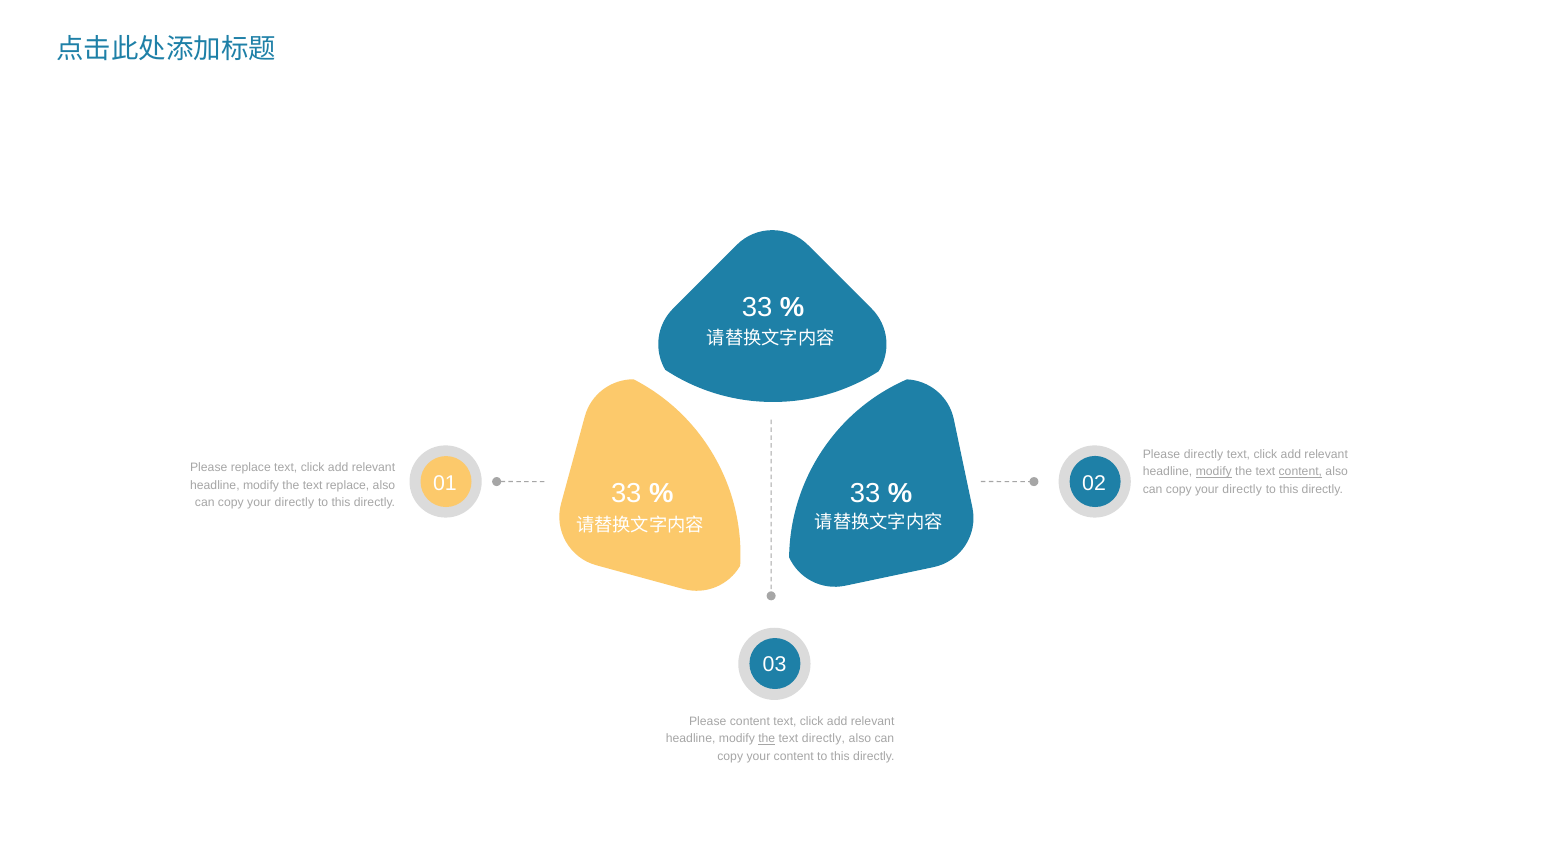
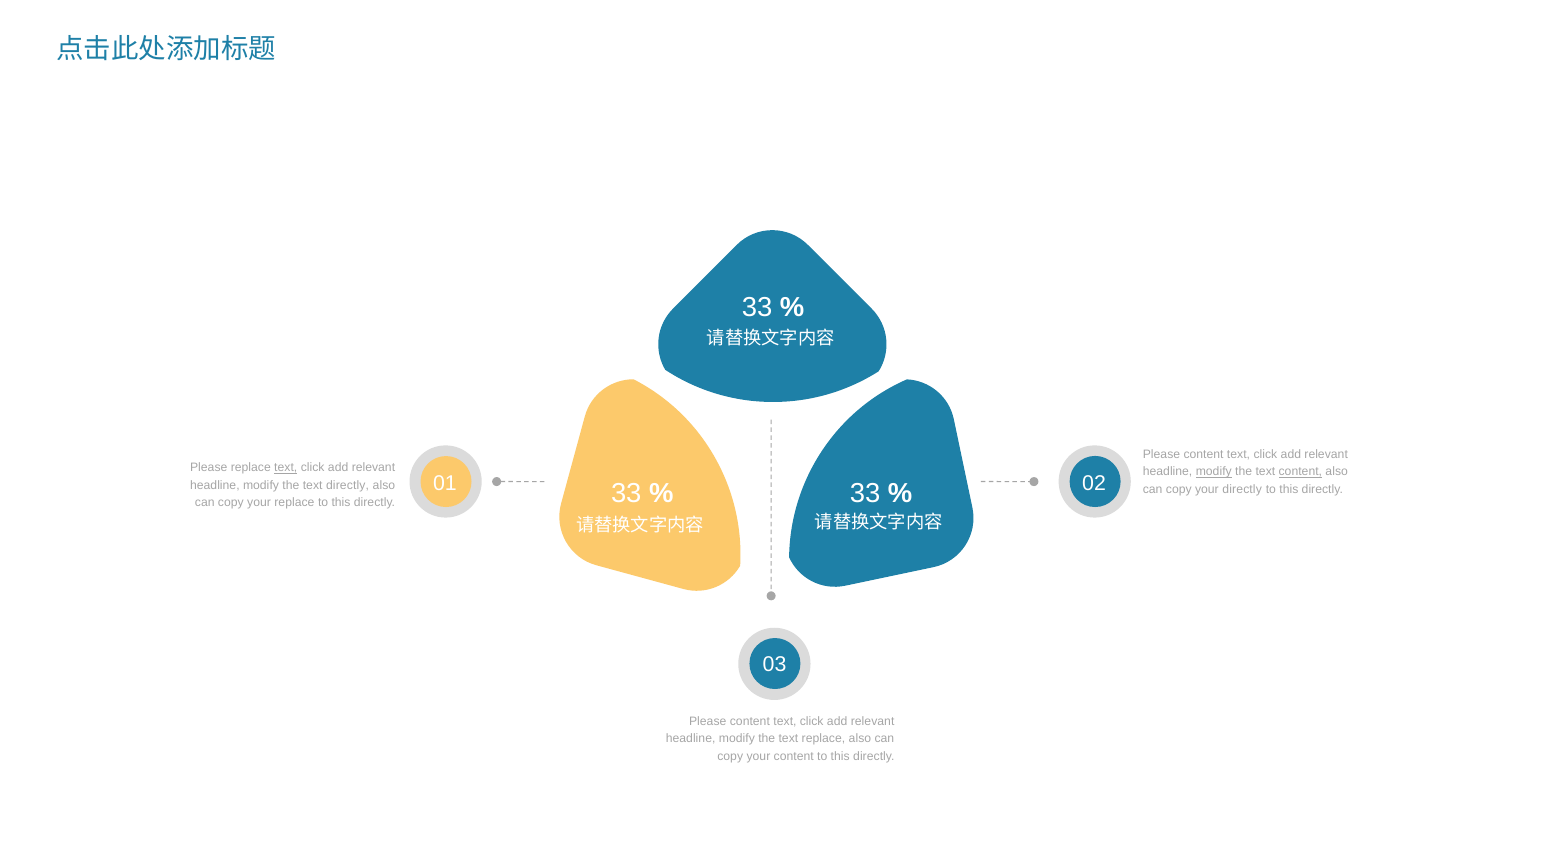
directly at (1203, 454): directly -> content
text at (286, 468) underline: none -> present
text replace: replace -> directly
directly at (294, 503): directly -> replace
the at (767, 739) underline: present -> none
text directly: directly -> replace
